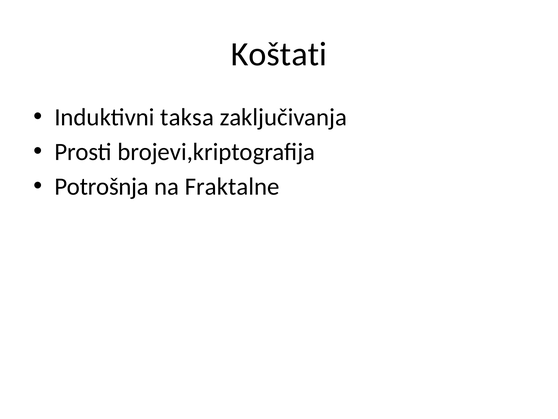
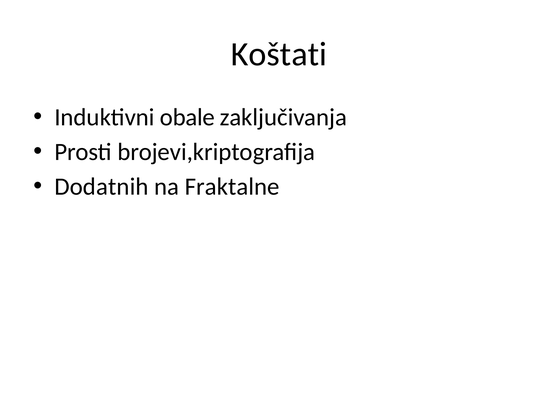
taksa: taksa -> obale
Potrošnja: Potrošnja -> Dodatnih
